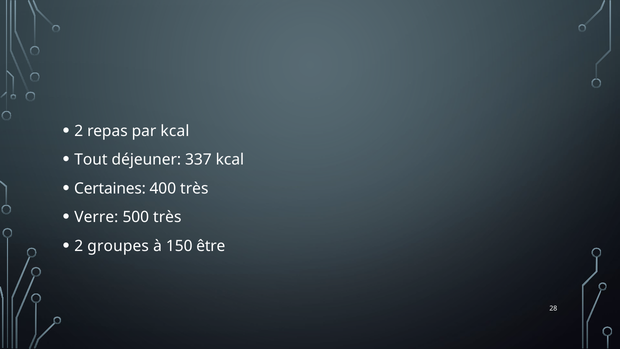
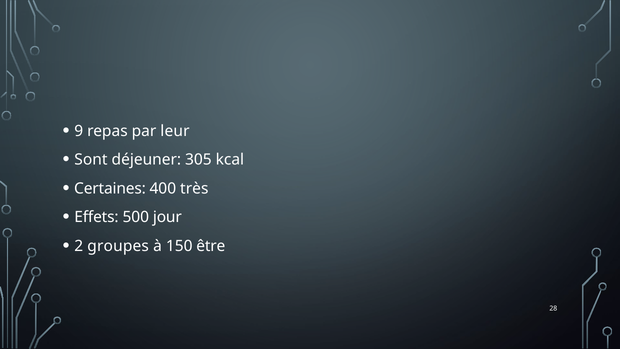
2 at (79, 131): 2 -> 9
par kcal: kcal -> leur
Tout: Tout -> Sont
337: 337 -> 305
Verre: Verre -> Effets
500 très: très -> jour
